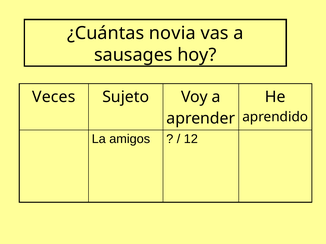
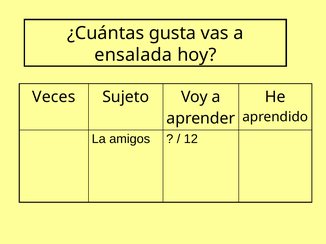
novia: novia -> gusta
sausages: sausages -> ensalada
